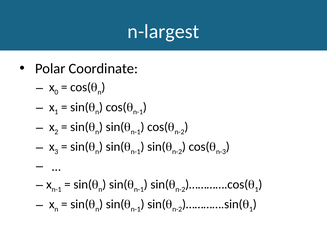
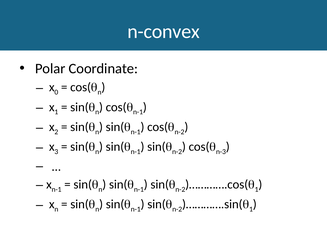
n-largest: n-largest -> n-convex
